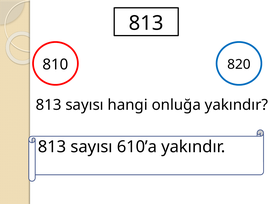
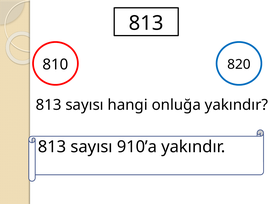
610’a: 610’a -> 910’a
